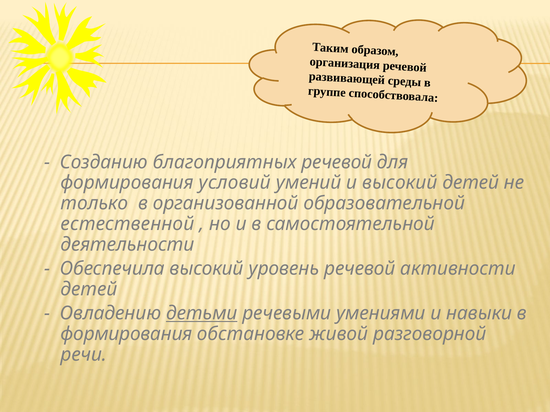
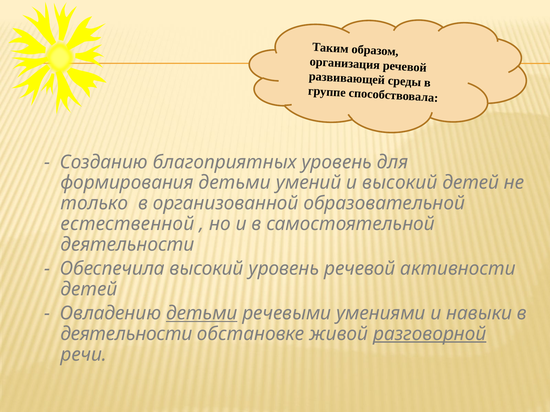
благоприятных речевой: речевой -> уровень
формирования условий: условий -> детьми
формирования at (126, 334): формирования -> деятельности
разговорной underline: none -> present
